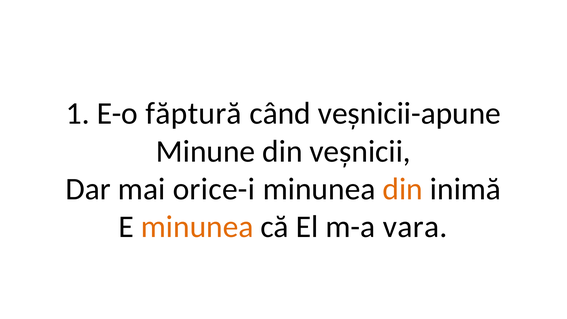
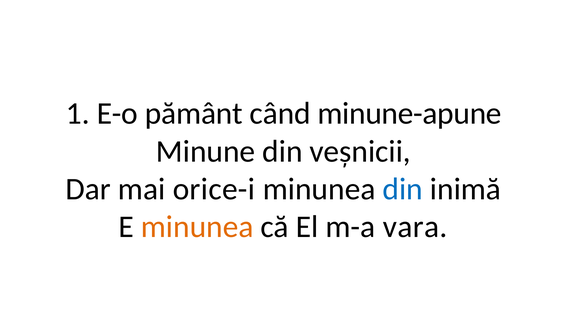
făptură: făptură -> pământ
veșnicii-apune: veșnicii-apune -> minune-apune
din at (403, 189) colour: orange -> blue
